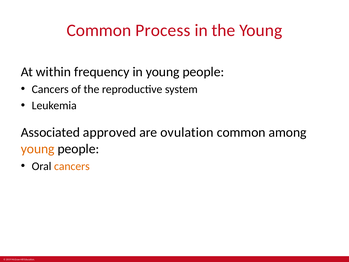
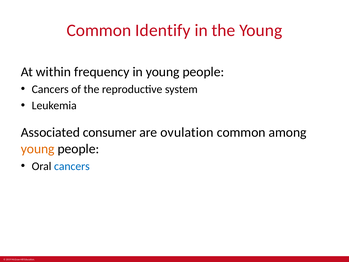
Process: Process -> Identify
approved: approved -> consumer
cancers at (72, 166) colour: orange -> blue
